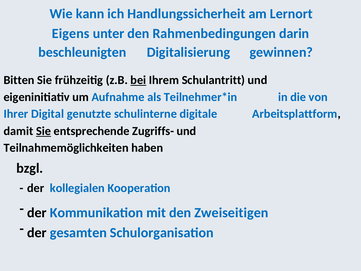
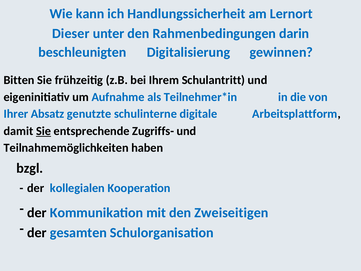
Eigens: Eigens -> Dieser
bei underline: present -> none
Digital: Digital -> Absatz
